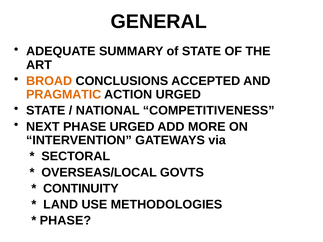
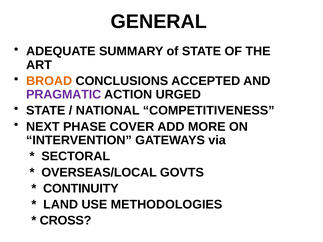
PRAGMATIC colour: orange -> purple
PHASE URGED: URGED -> COVER
PHASE at (65, 221): PHASE -> CROSS
